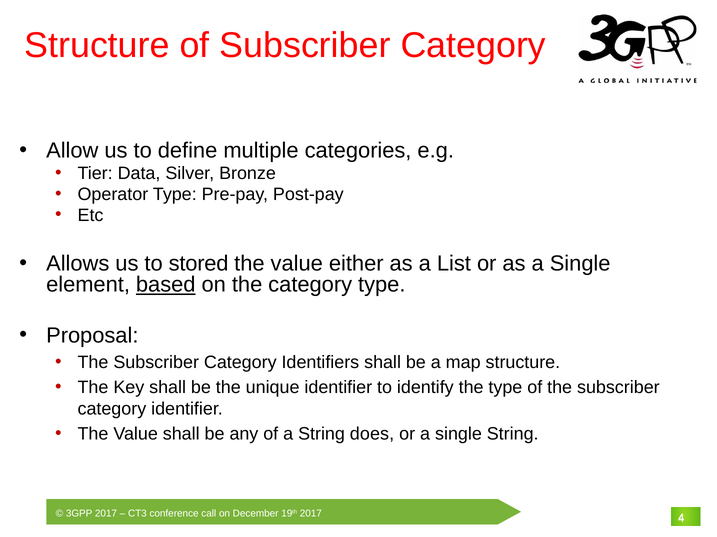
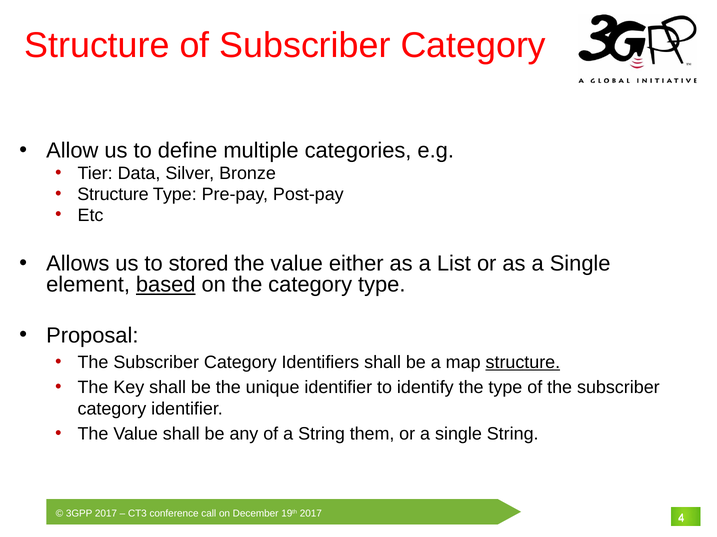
Operator at (113, 195): Operator -> Structure
structure at (523, 363) underline: none -> present
does: does -> them
